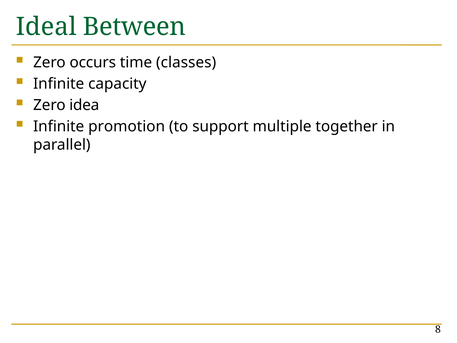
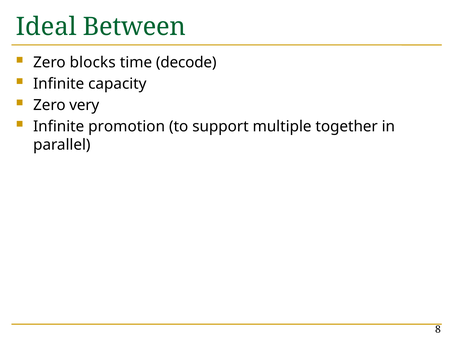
occurs: occurs -> blocks
classes: classes -> decode
idea: idea -> very
